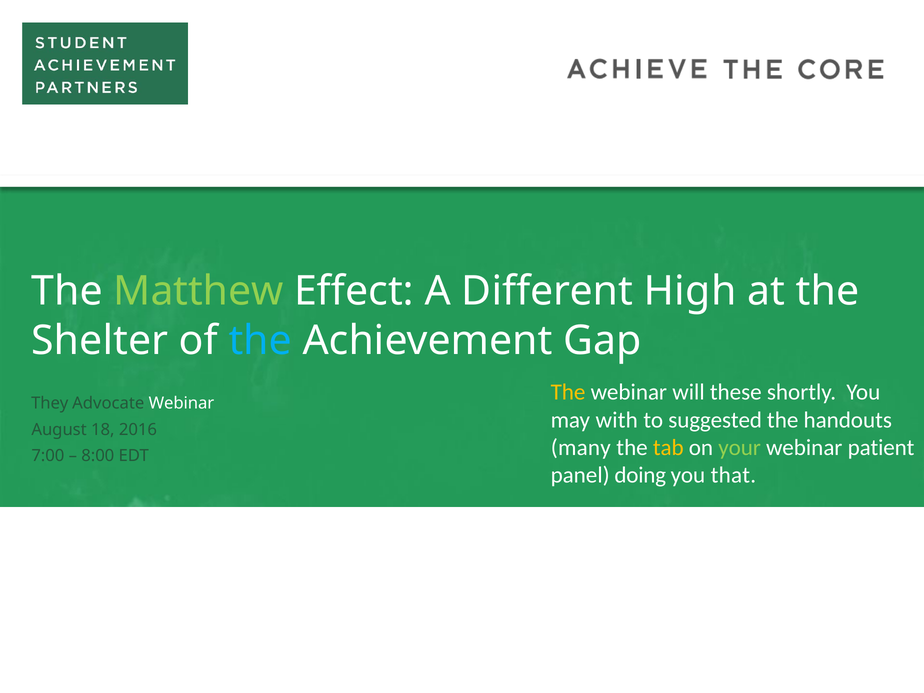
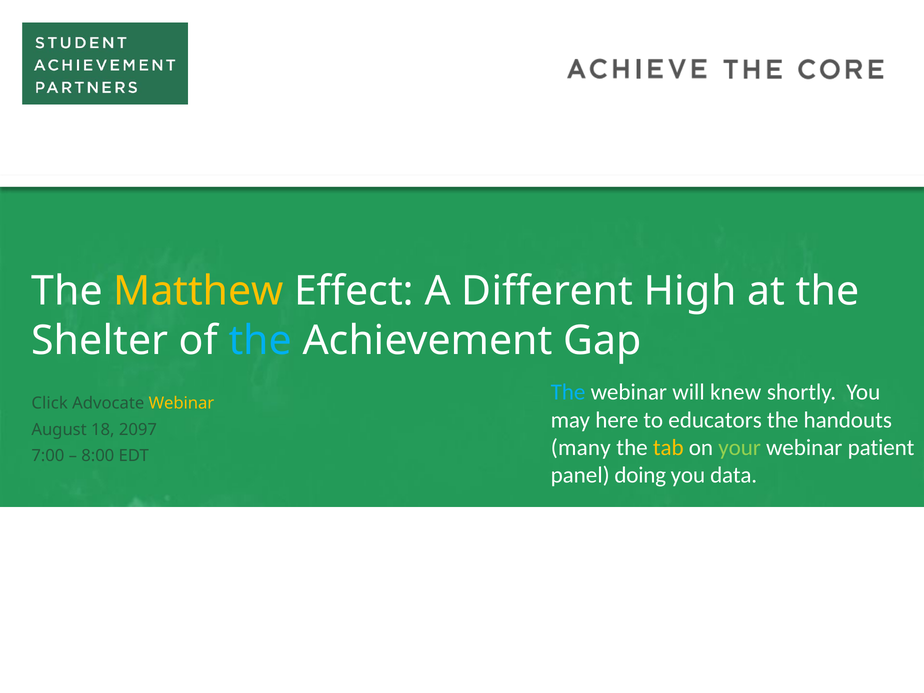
Matthew colour: light green -> yellow
The at (568, 392) colour: yellow -> light blue
these: these -> knew
They: They -> Click
Webinar at (181, 403) colour: white -> yellow
with: with -> here
suggested: suggested -> educators
2016: 2016 -> 2097
that: that -> data
